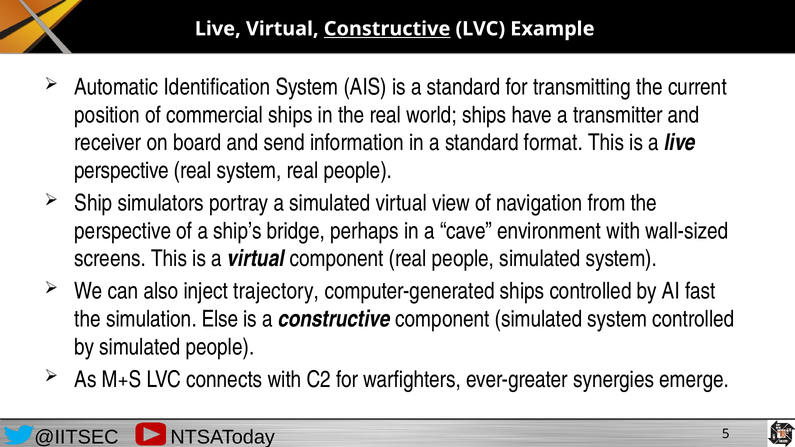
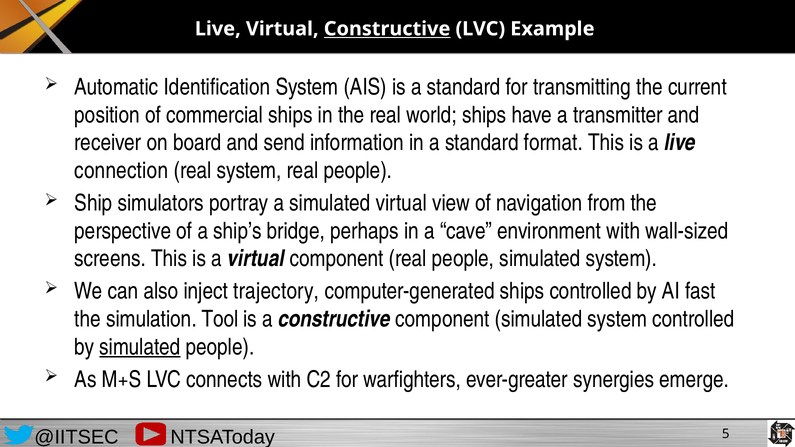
perspective at (122, 171): perspective -> connection
Else: Else -> Tool
simulated at (140, 347) underline: none -> present
